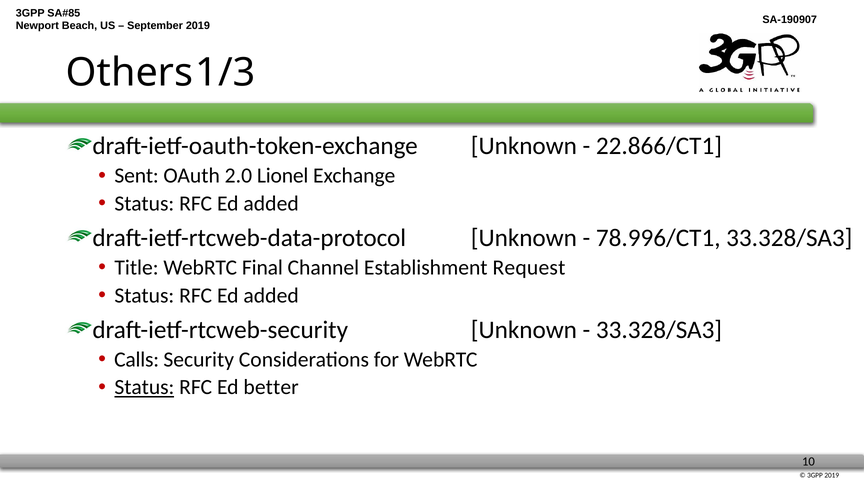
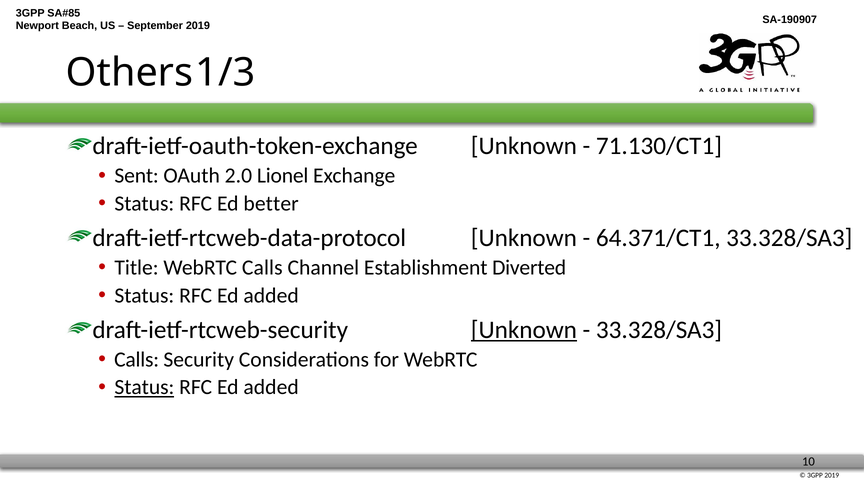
22.866/CT1: 22.866/CT1 -> 71.130/CT1
added at (271, 204): added -> better
78.996/CT1: 78.996/CT1 -> 64.371/CT1
WebRTC Final: Final -> Calls
Request: Request -> Diverted
Unknown at (524, 330) underline: none -> present
better at (271, 387): better -> added
